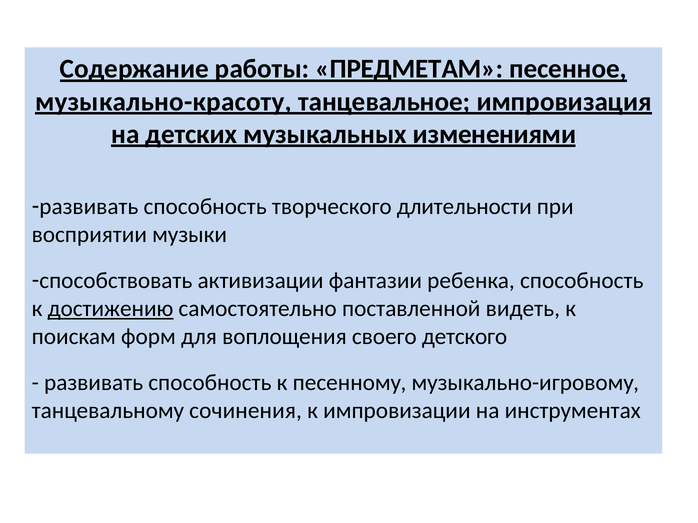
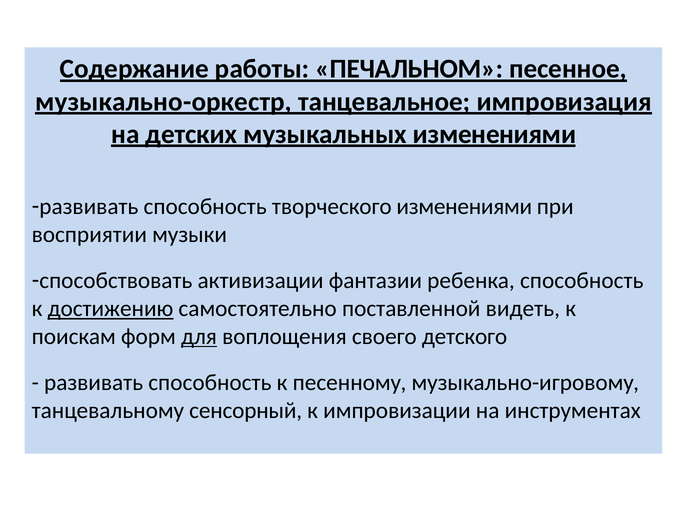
ПРЕДМЕТАМ: ПРЕДМЕТАМ -> ПЕЧАЛЬНОМ
музыкально-красоту: музыкально-красоту -> музыкально-оркестр
творческого длительности: длительности -> изменениями
для underline: none -> present
сочинения: сочинения -> сенсорный
